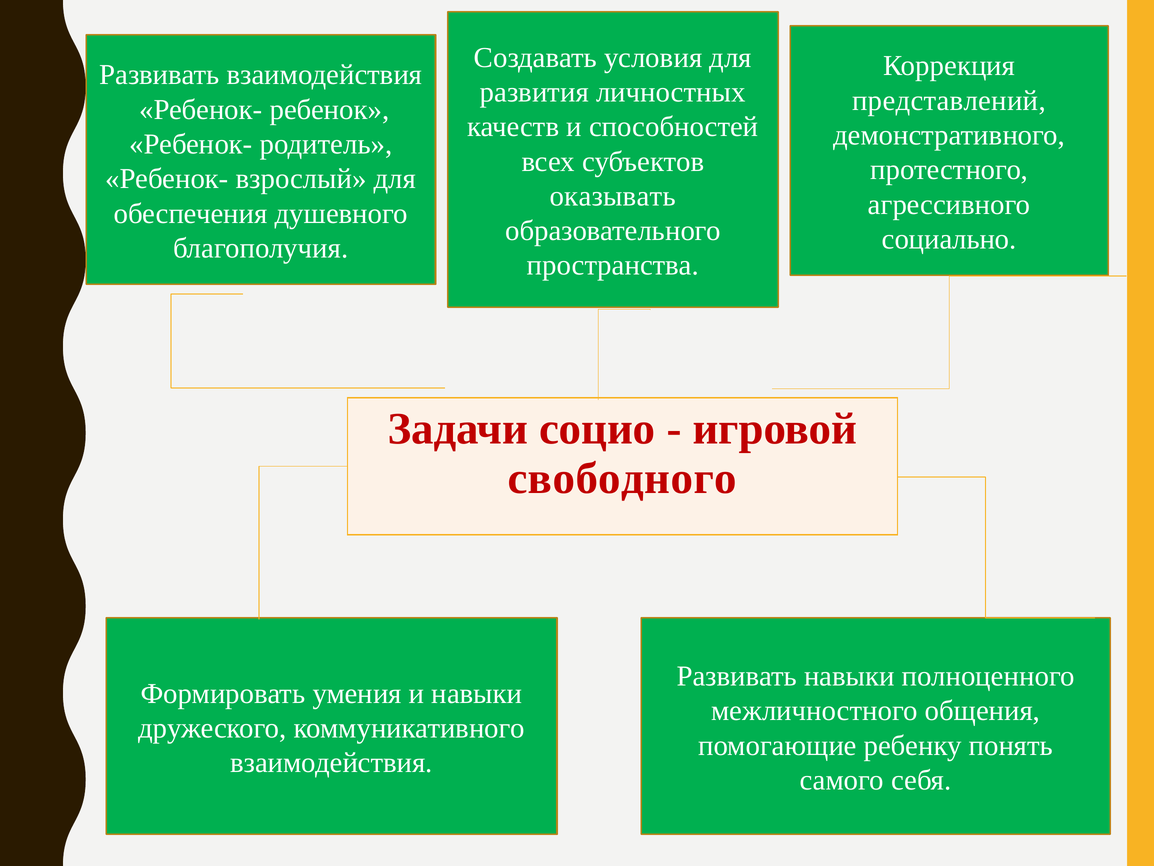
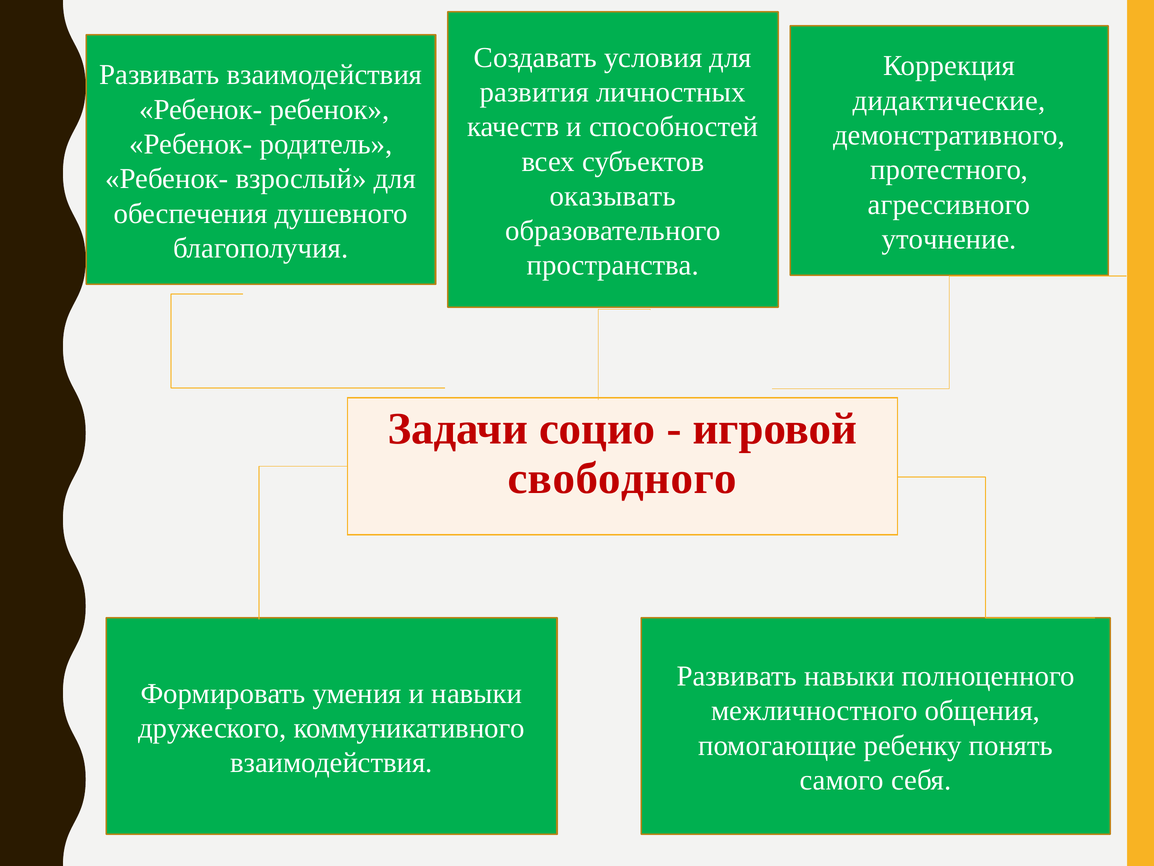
представлений: представлений -> дидактические
социально: социально -> уточнение
